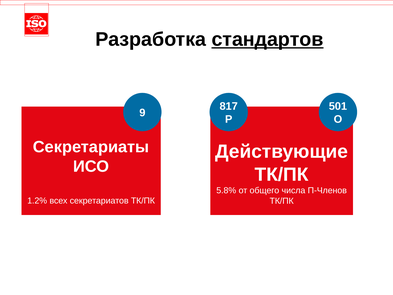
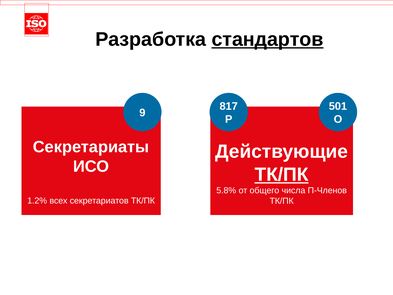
ТК/ПК at (282, 174) underline: none -> present
